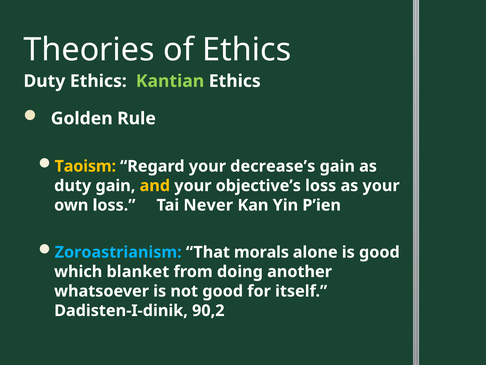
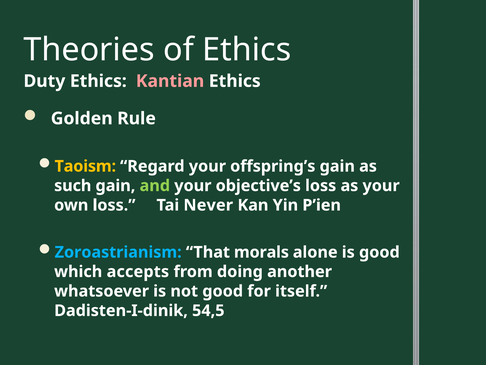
Kantian colour: light green -> pink
decrease’s: decrease’s -> offspring’s
duty at (73, 185): duty -> such
and colour: yellow -> light green
blanket: blanket -> accepts
90,2: 90,2 -> 54,5
